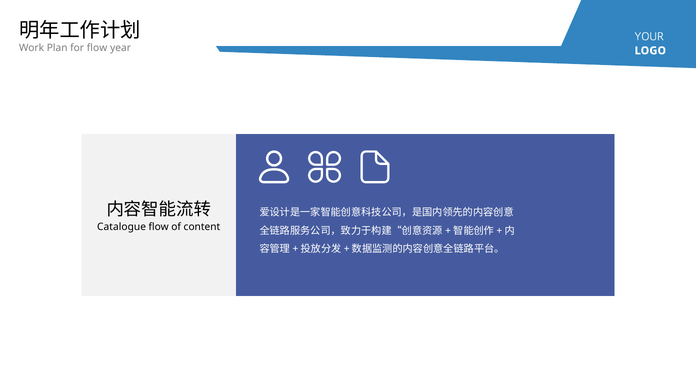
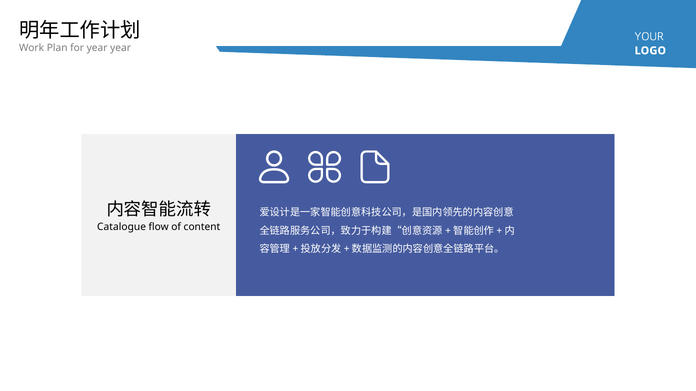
for flow: flow -> year
